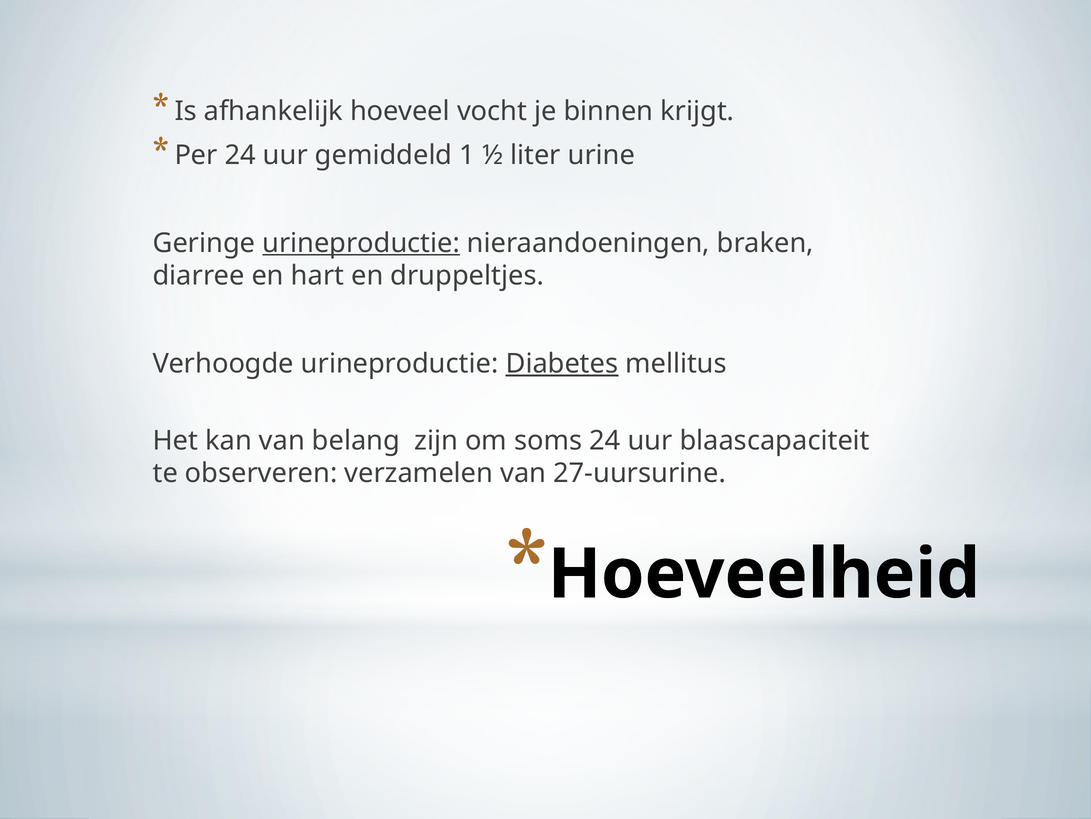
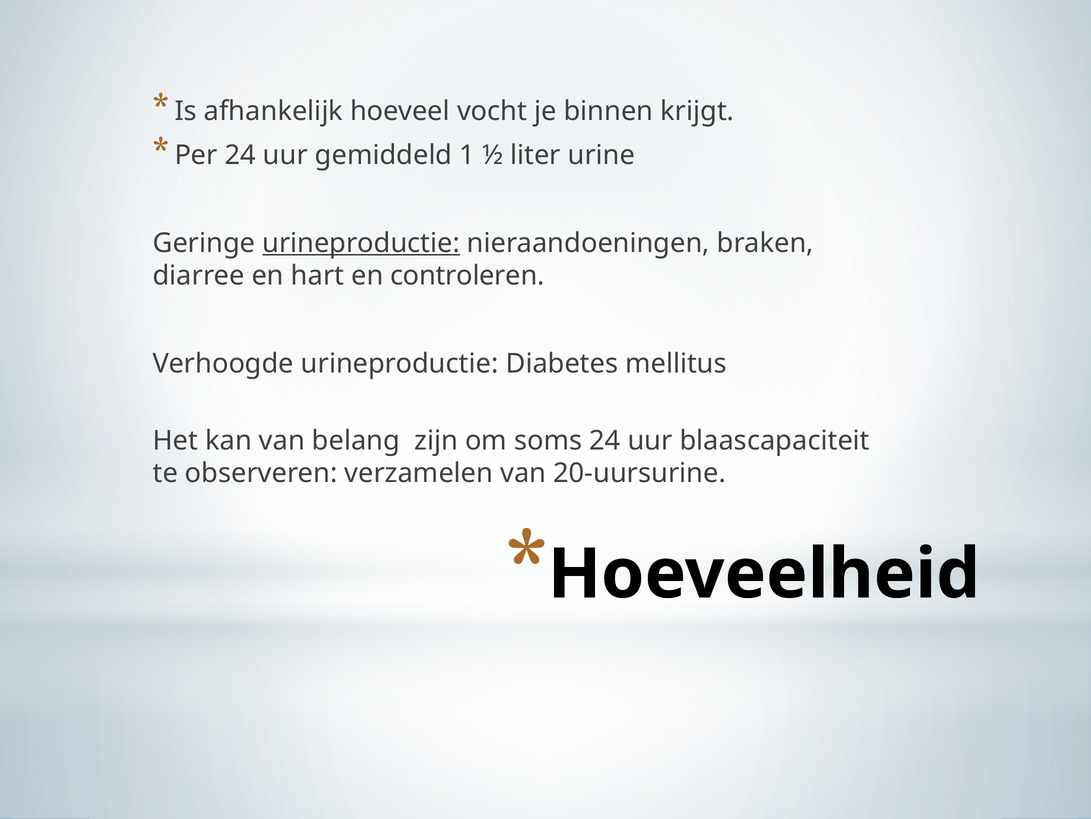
druppeltjes: druppeltjes -> controleren
Diabetes underline: present -> none
27-uursurine: 27-uursurine -> 20-uursurine
